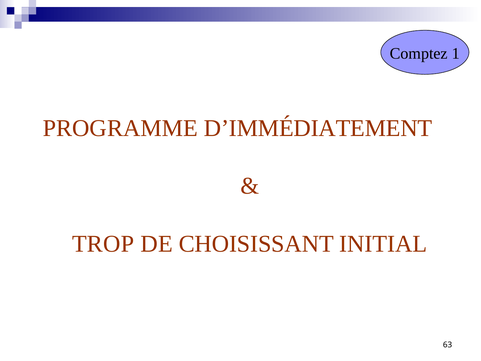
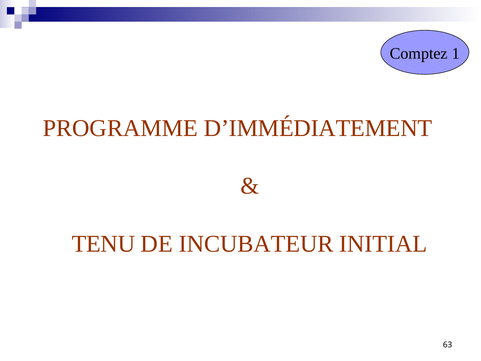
TROP: TROP -> TENU
CHOISISSANT: CHOISISSANT -> INCUBATEUR
